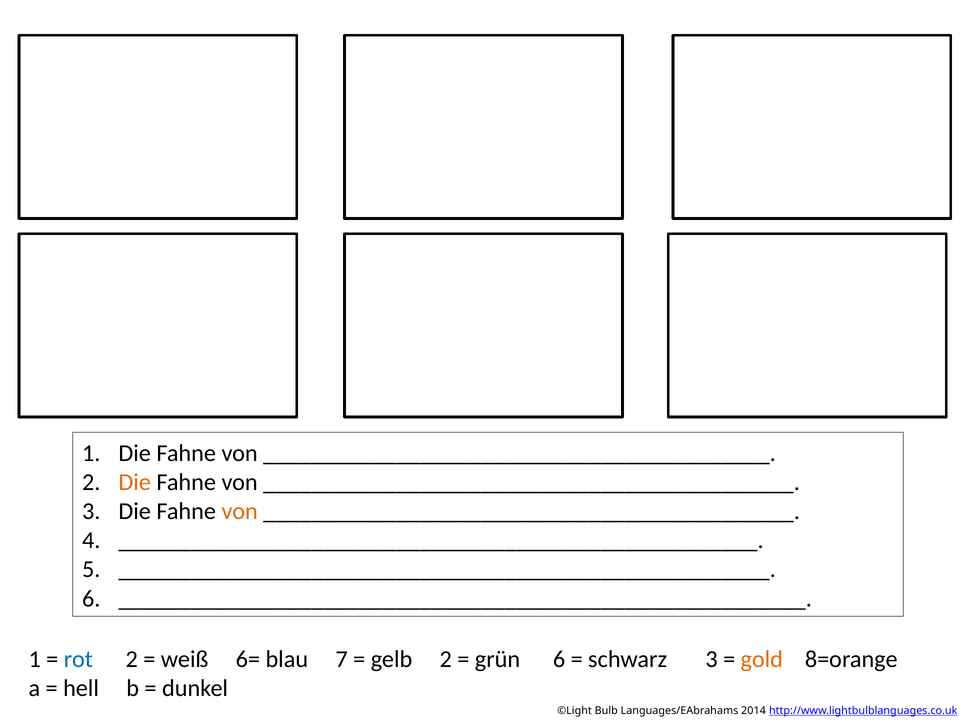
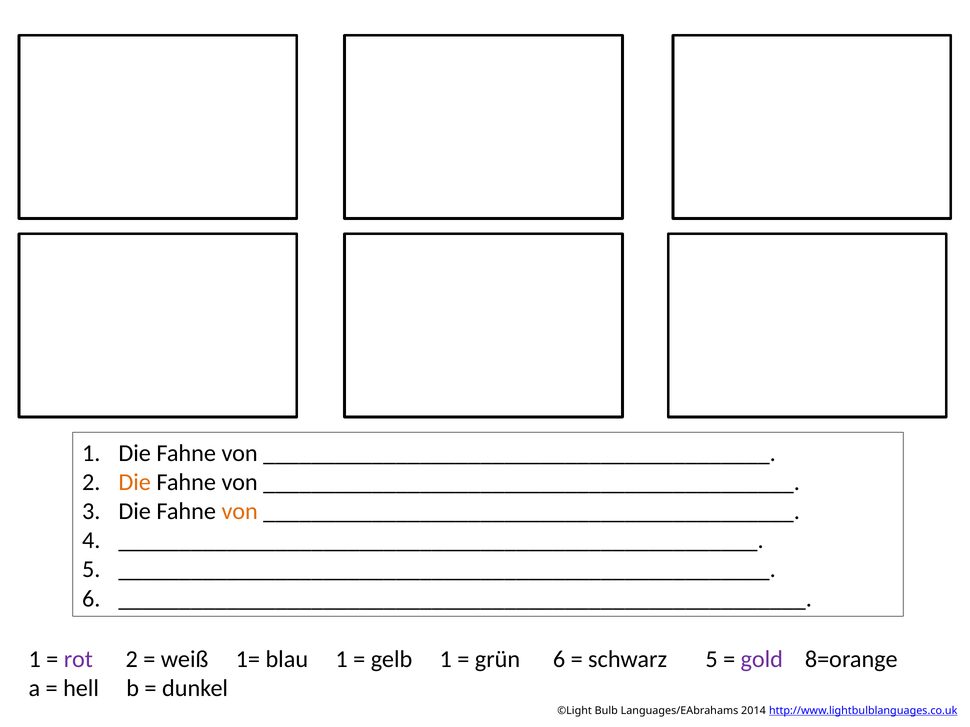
rot colour: blue -> purple
6=: 6= -> 1=
blau 7: 7 -> 1
gelb 2: 2 -> 1
schwarz 3: 3 -> 5
gold colour: orange -> purple
